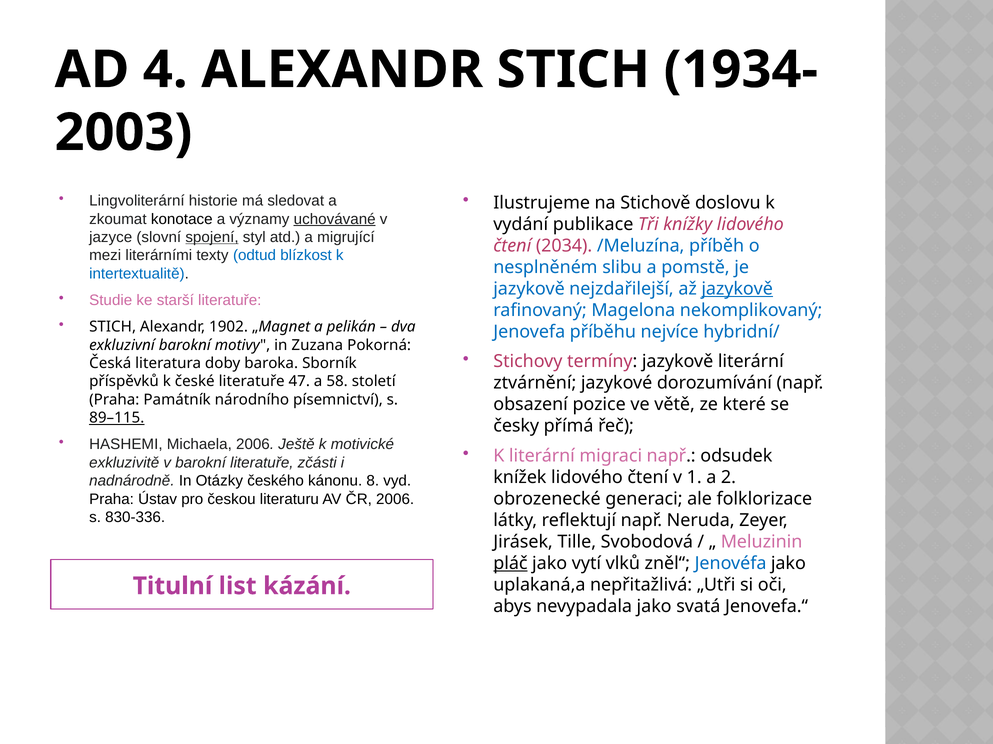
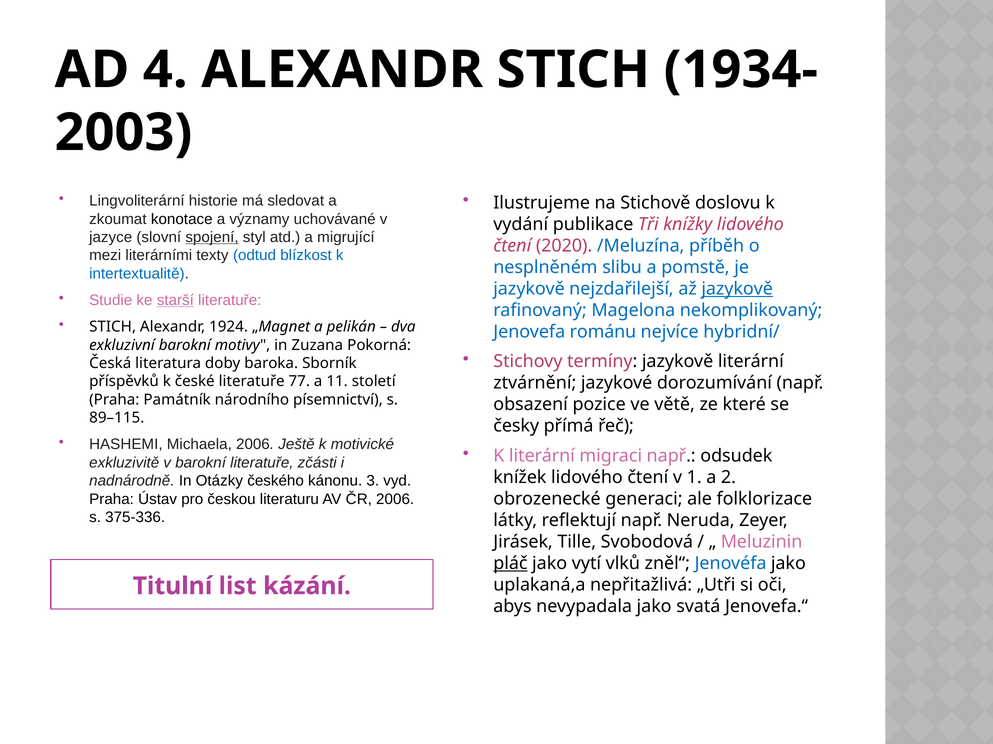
uchovávané underline: present -> none
2034: 2034 -> 2020
starší underline: none -> present
1902: 1902 -> 1924
příběhu: příběhu -> románu
47: 47 -> 77
58: 58 -> 11
89–115 underline: present -> none
8: 8 -> 3
830-336: 830-336 -> 375-336
